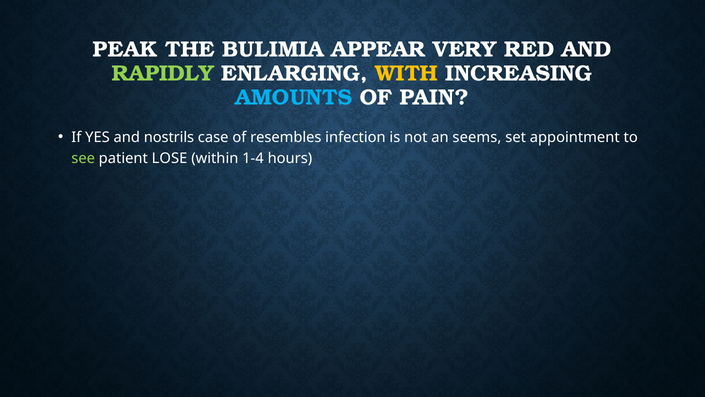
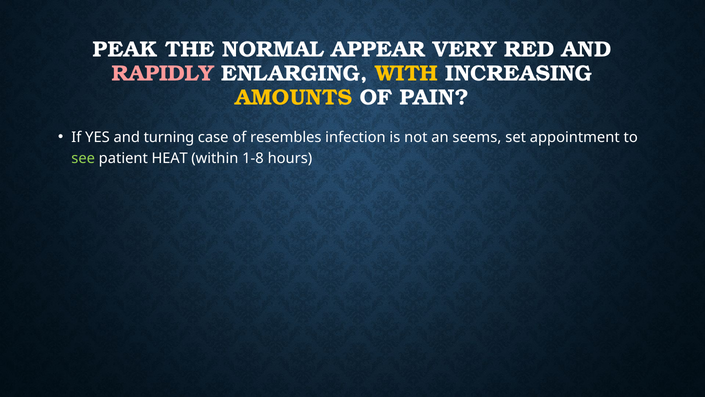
BULIMIA: BULIMIA -> NORMAL
RAPIDLY colour: light green -> pink
AMOUNTS colour: light blue -> yellow
nostrils: nostrils -> turning
LOSE: LOSE -> HEAT
1-4: 1-4 -> 1-8
